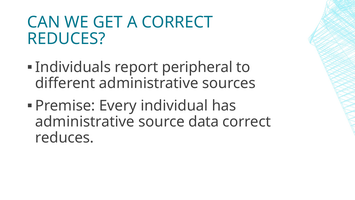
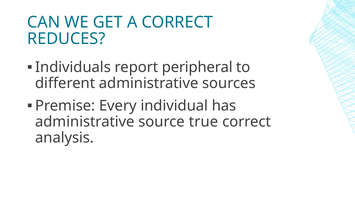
data: data -> true
reduces at (65, 138): reduces -> analysis
